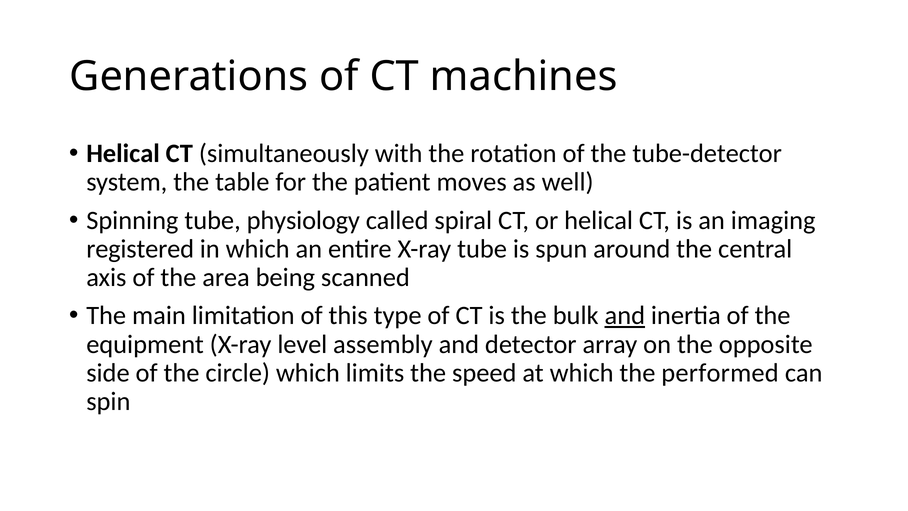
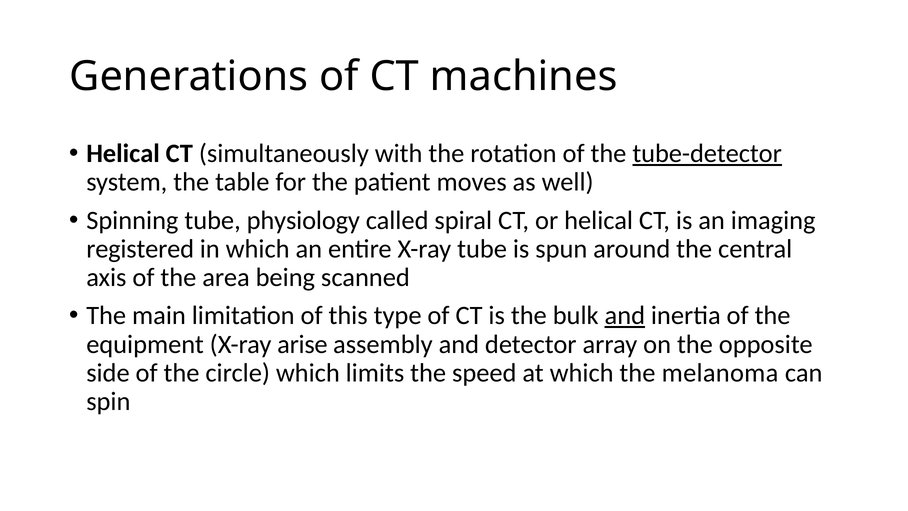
tube-detector underline: none -> present
level: level -> arise
performed: performed -> melanoma
